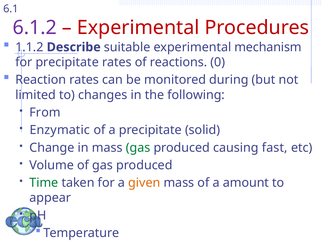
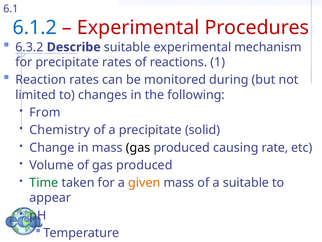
6.1.2 colour: purple -> blue
1.1.2: 1.1.2 -> 6.3.2
0: 0 -> 1
Enzymatic: Enzymatic -> Chemistry
gas at (138, 147) colour: green -> black
fast: fast -> rate
a amount: amount -> suitable
